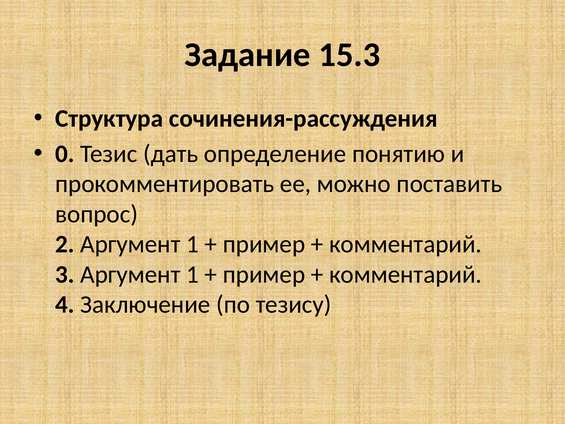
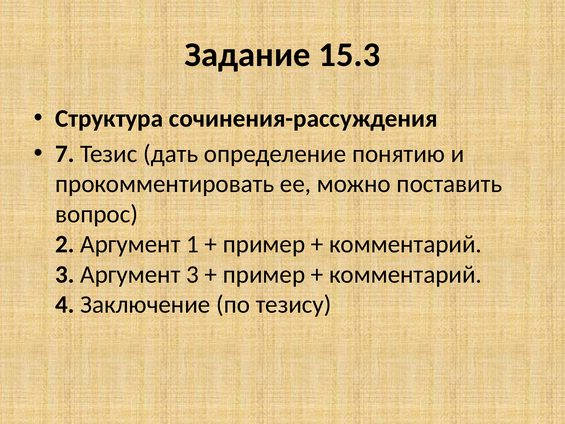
0: 0 -> 7
3 Аргумент 1: 1 -> 3
